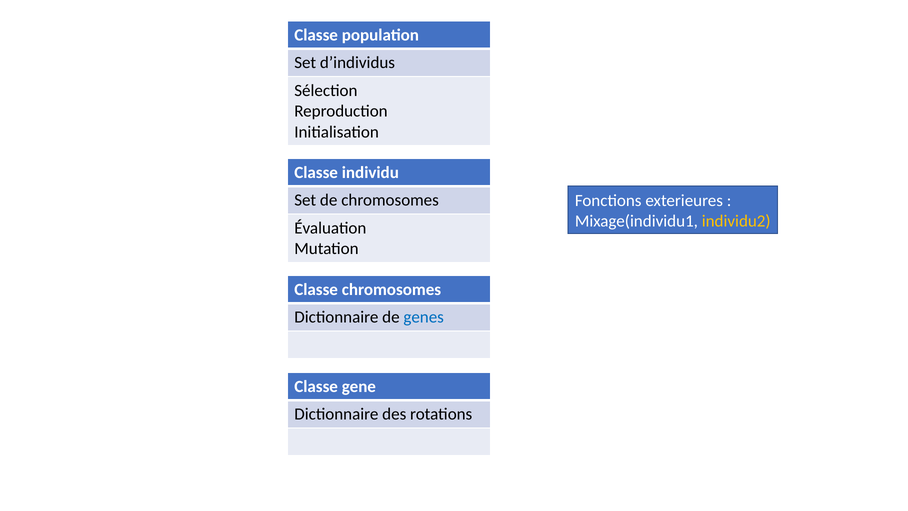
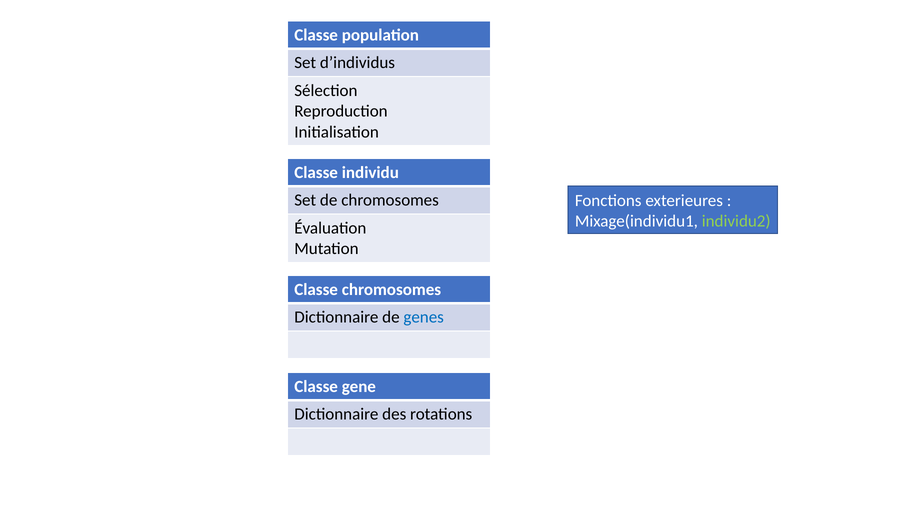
individu2 colour: yellow -> light green
